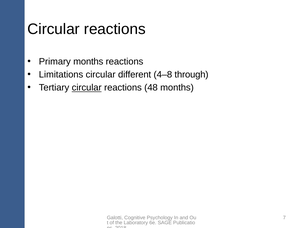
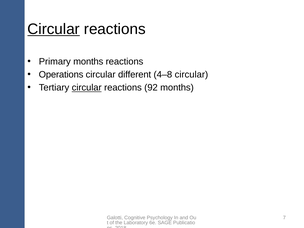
Circular at (54, 29) underline: none -> present
Limitations: Limitations -> Operations
4–8 through: through -> circular
48: 48 -> 92
